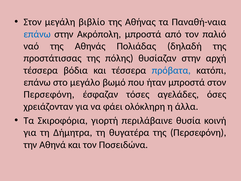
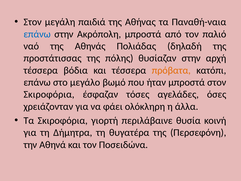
βιβλίο: βιβλίο -> παιδιά
πρόβατα colour: blue -> orange
Περσεφόνη at (49, 94): Περσεφόνη -> Σκιροφόρια
